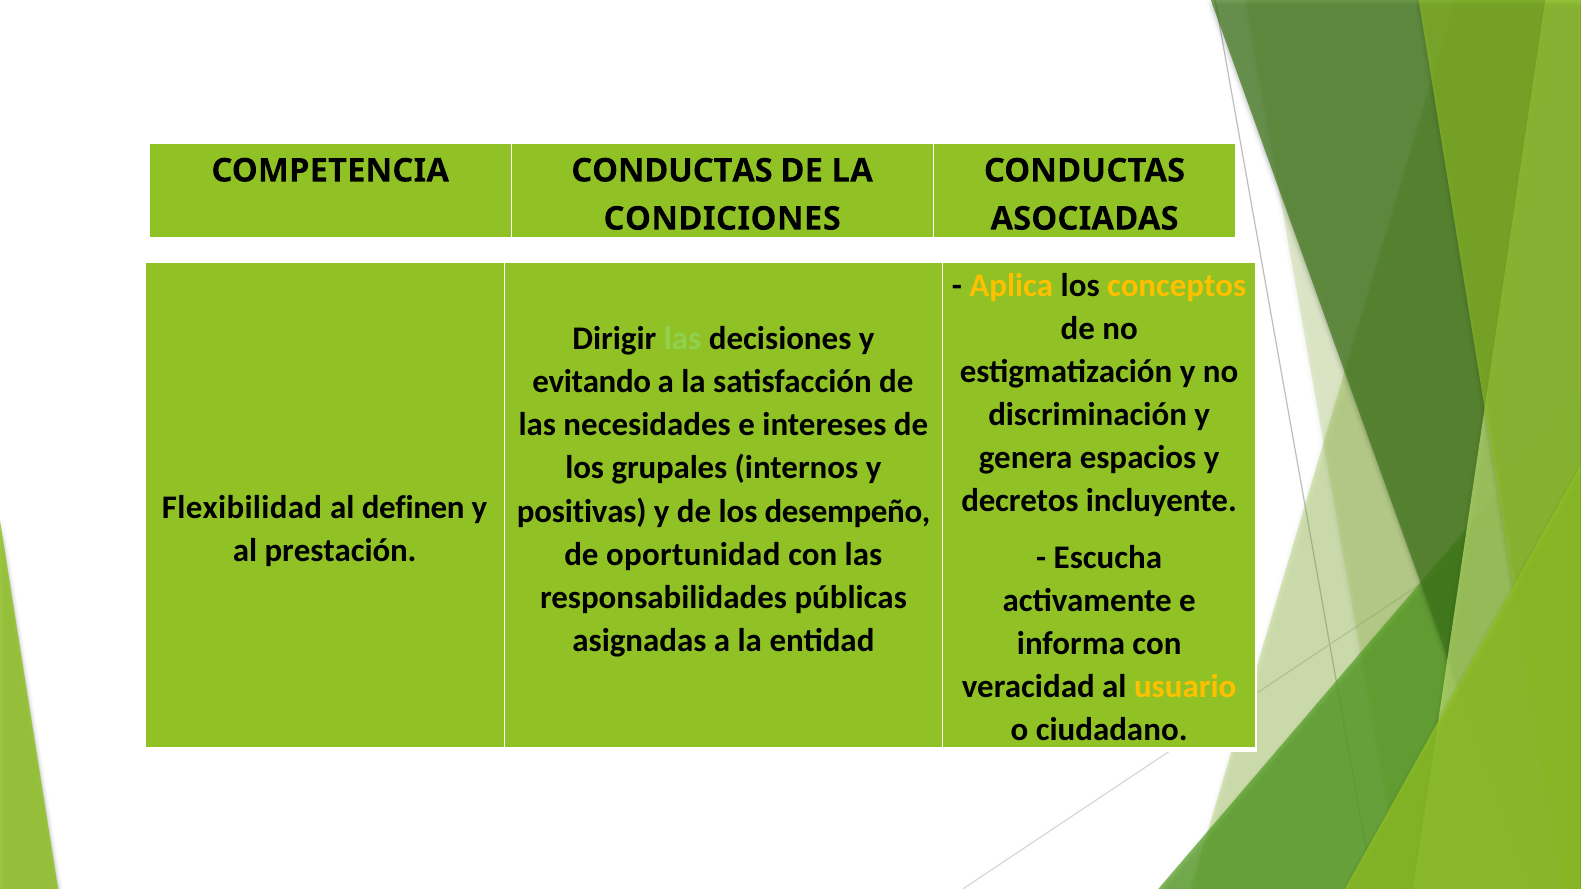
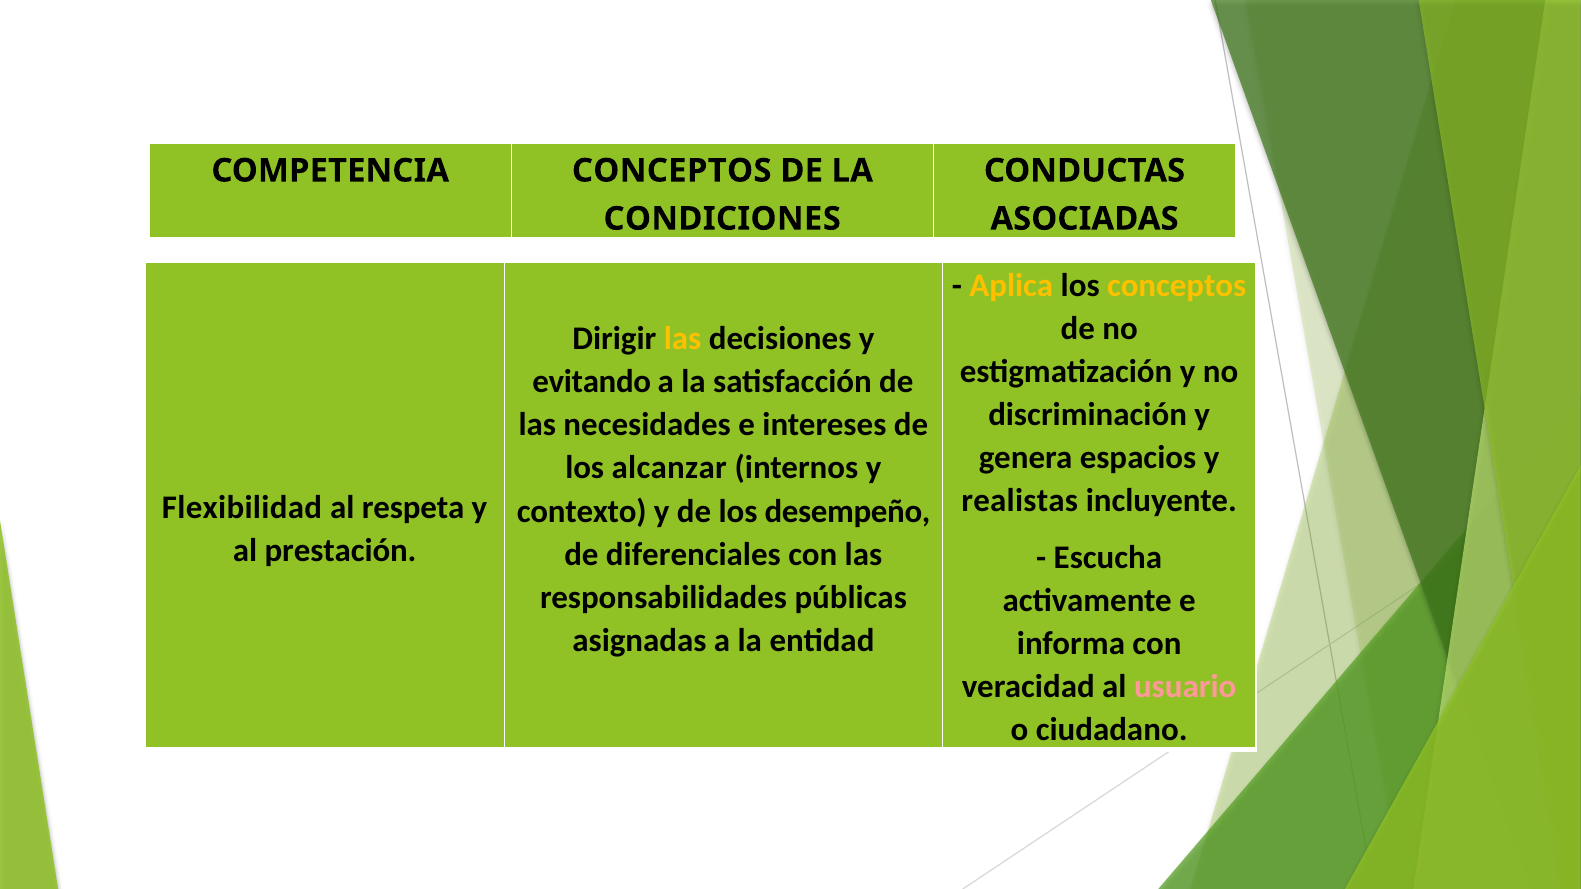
COMPETENCIA CONDUCTAS: CONDUCTAS -> CONCEPTOS
las at (683, 339) colour: light green -> yellow
grupales: grupales -> alcanzar
decretos: decretos -> realistas
definen: definen -> respeta
positivas: positivas -> contexto
oportunidad: oportunidad -> diferenciales
usuario colour: yellow -> pink
